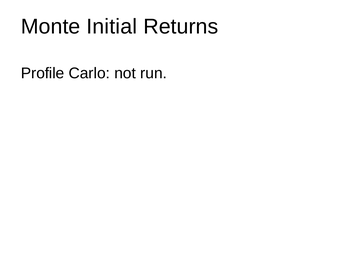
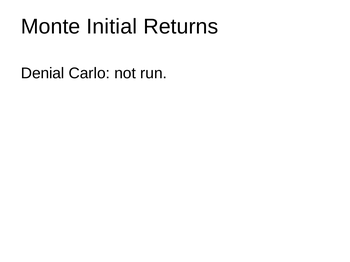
Profile: Profile -> Denial
